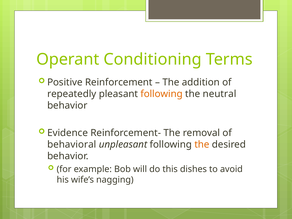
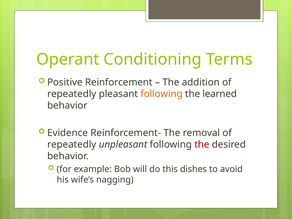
neutral: neutral -> learned
behavioral at (72, 144): behavioral -> repeatedly
the at (202, 144) colour: orange -> red
